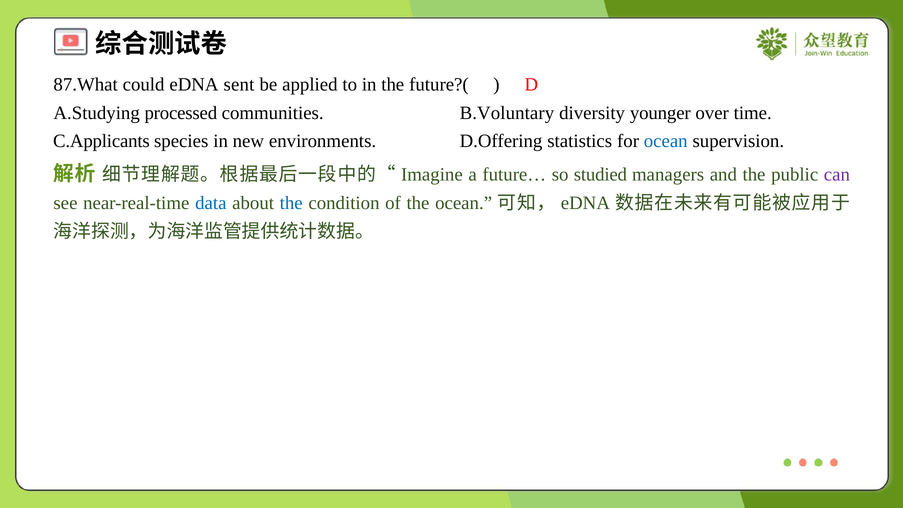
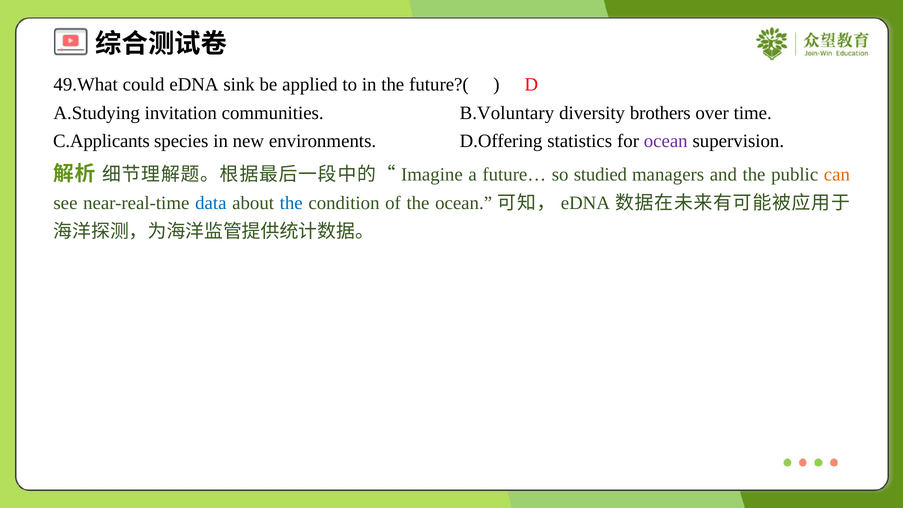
87.What: 87.What -> 49.What
sent: sent -> sink
processed: processed -> invitation
younger: younger -> brothers
ocean at (666, 141) colour: blue -> purple
can colour: purple -> orange
